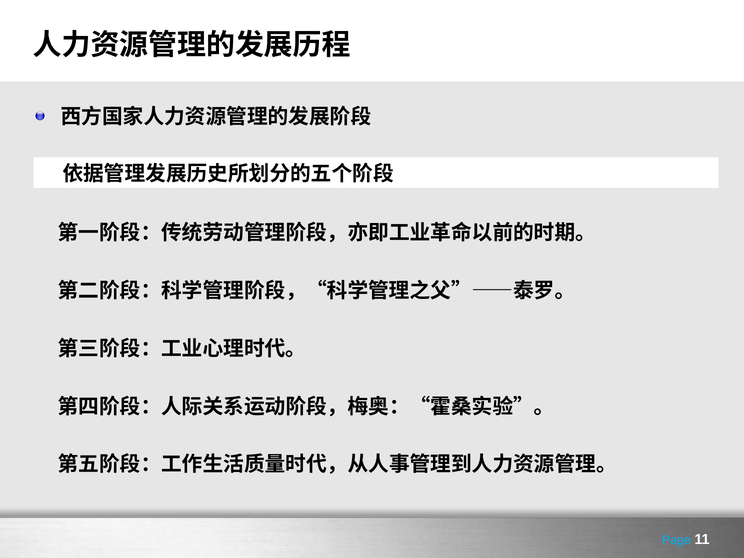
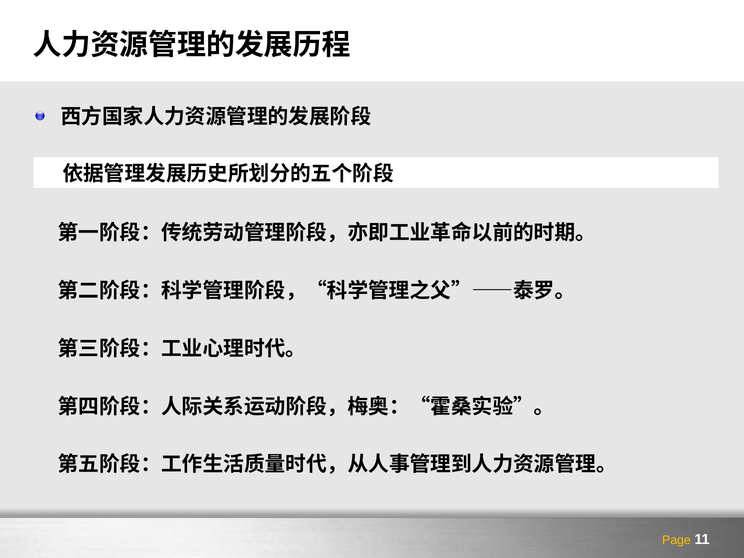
Page colour: light blue -> yellow
